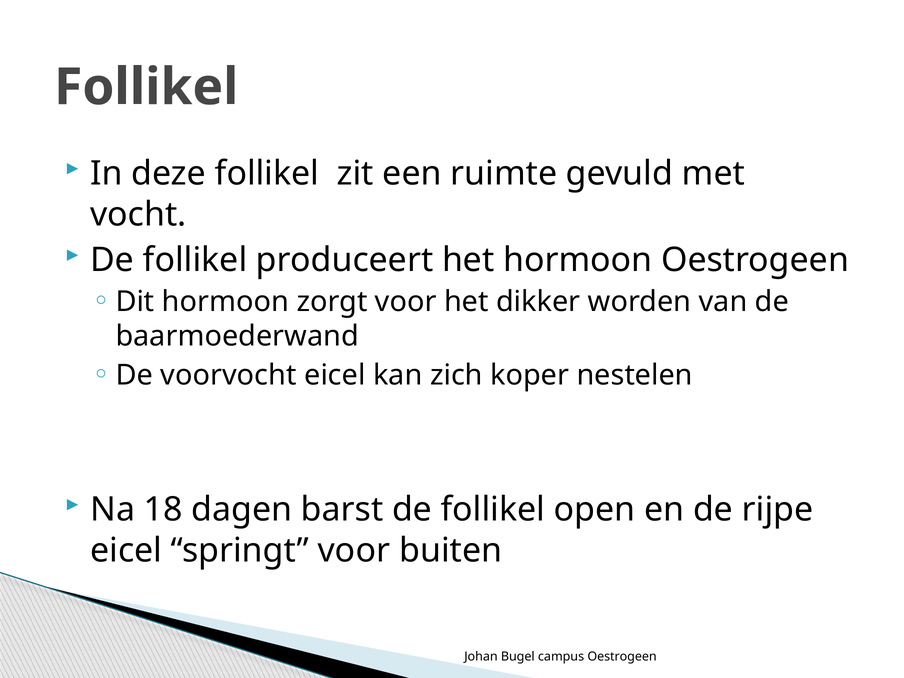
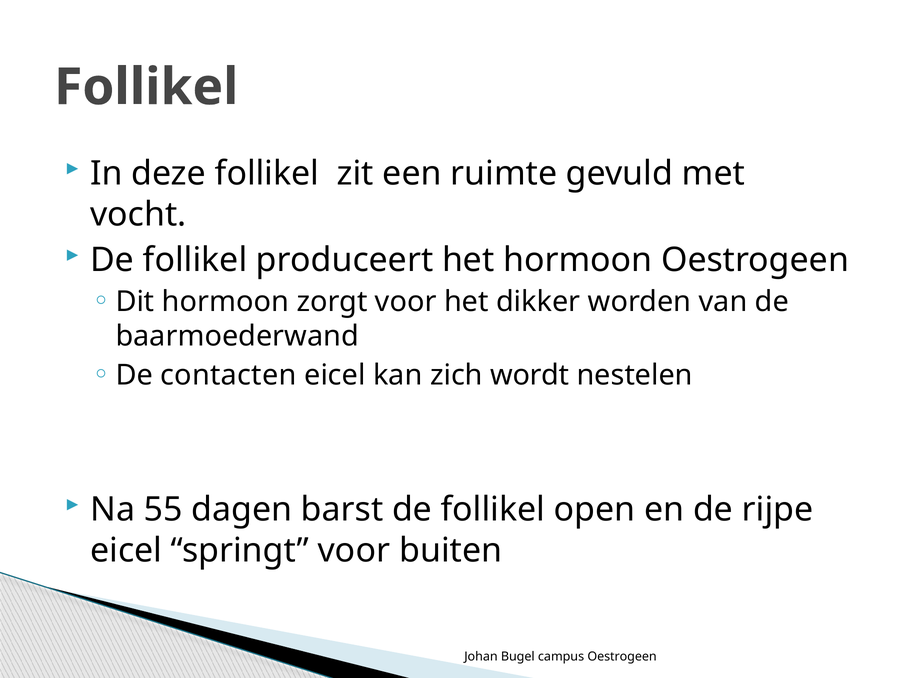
voorvocht: voorvocht -> contacten
koper: koper -> wordt
18: 18 -> 55
